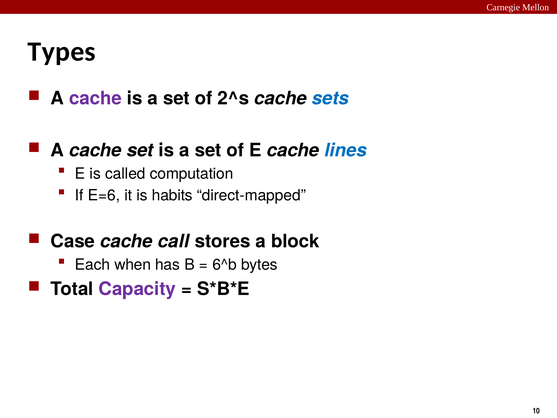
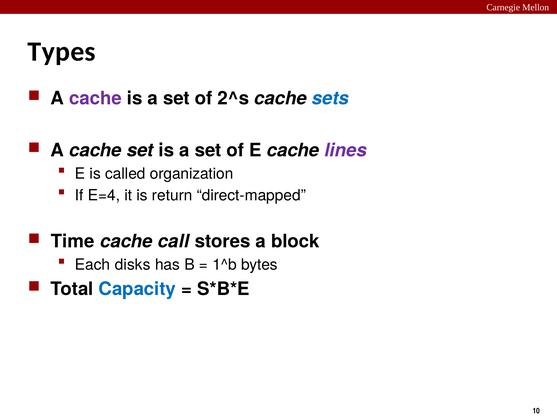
lines colour: blue -> purple
computation: computation -> organization
E=6: E=6 -> E=4
habits: habits -> return
Case: Case -> Time
when: when -> disks
6^b: 6^b -> 1^b
Capacity colour: purple -> blue
